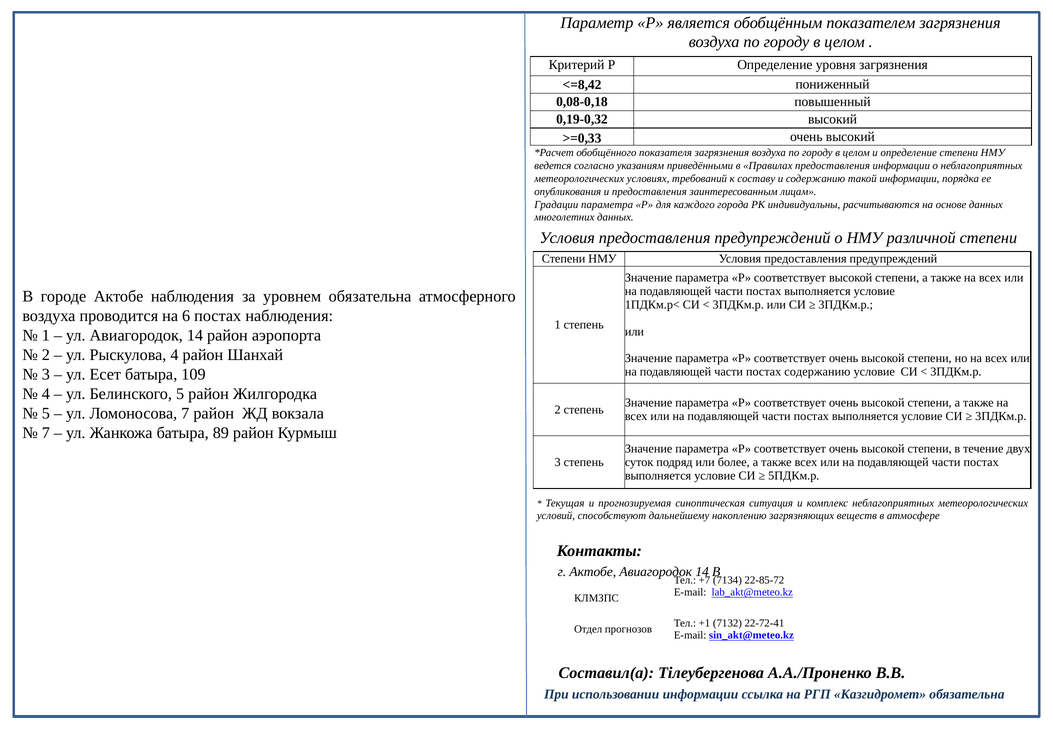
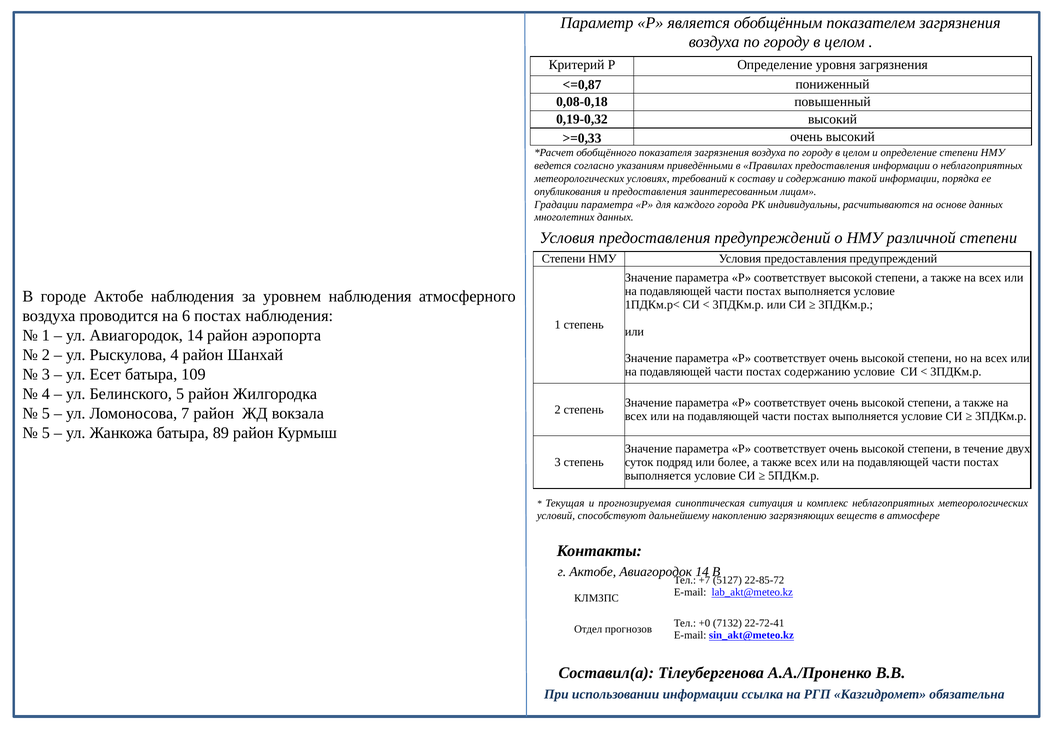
<=8,42: <=8,42 -> <=0,87
уровнем обязательна: обязательна -> наблюдения
7 at (46, 433): 7 -> 5
7134: 7134 -> 5127
+1: +1 -> +0
